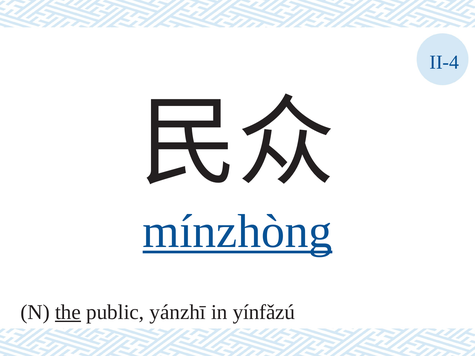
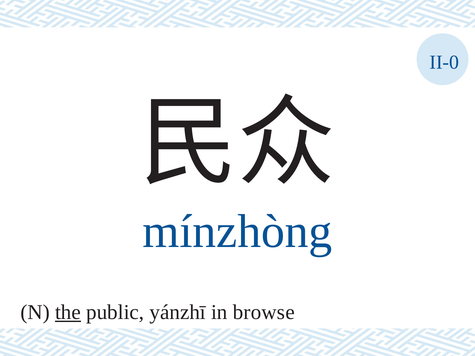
II-4: II-4 -> II-0
mínzhòng underline: present -> none
yínfǎzú: yínfǎzú -> browse
